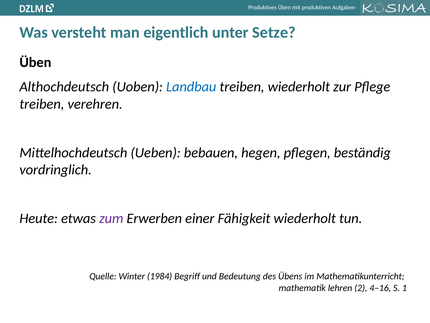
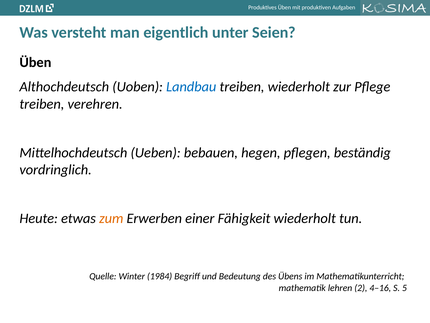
Setze: Setze -> Seien
zum colour: purple -> orange
1: 1 -> 5
